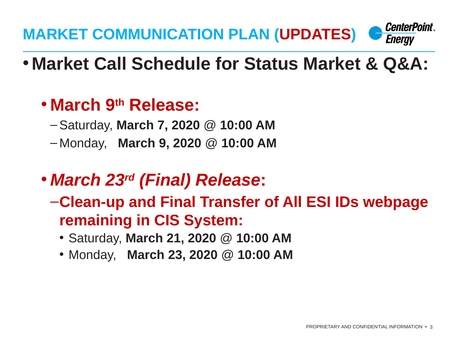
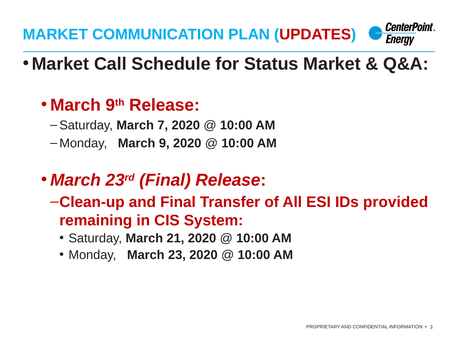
webpage: webpage -> provided
